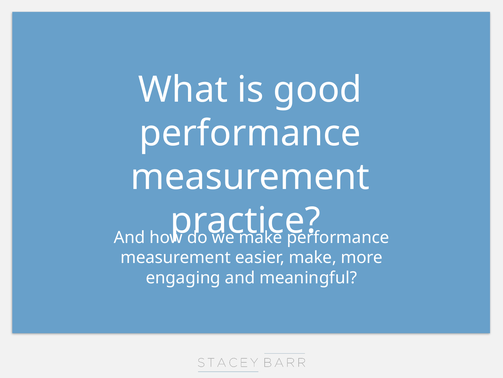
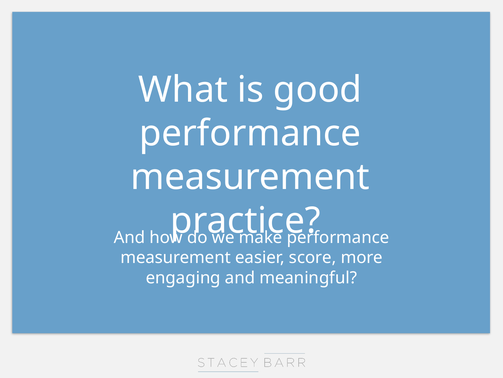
easier make: make -> score
